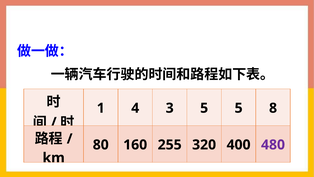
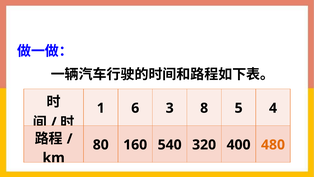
4: 4 -> 6
3 5: 5 -> 8
8: 8 -> 4
255: 255 -> 540
480 colour: purple -> orange
